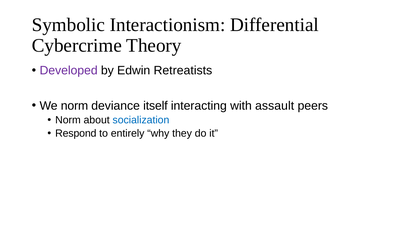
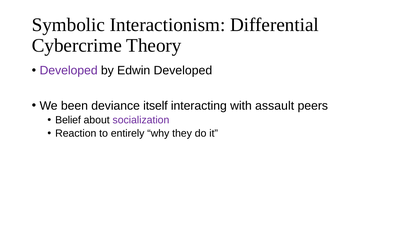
Edwin Retreatists: Retreatists -> Developed
We norm: norm -> been
Norm at (68, 120): Norm -> Belief
socialization colour: blue -> purple
Respond: Respond -> Reaction
